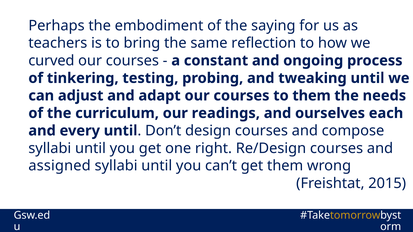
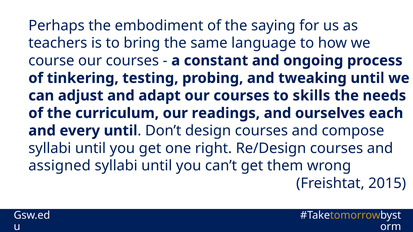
reflection: reflection -> language
curved: curved -> course
to them: them -> skills
